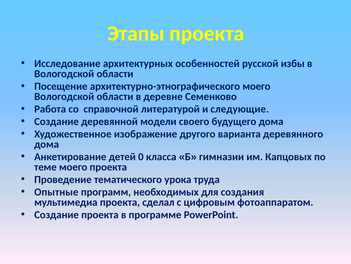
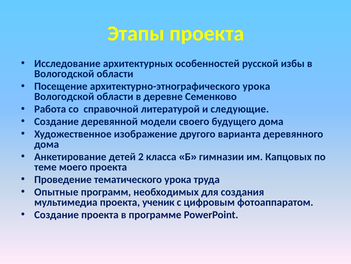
архитектурно-этнографического моего: моего -> урока
0: 0 -> 2
сделал: сделал -> ученик
